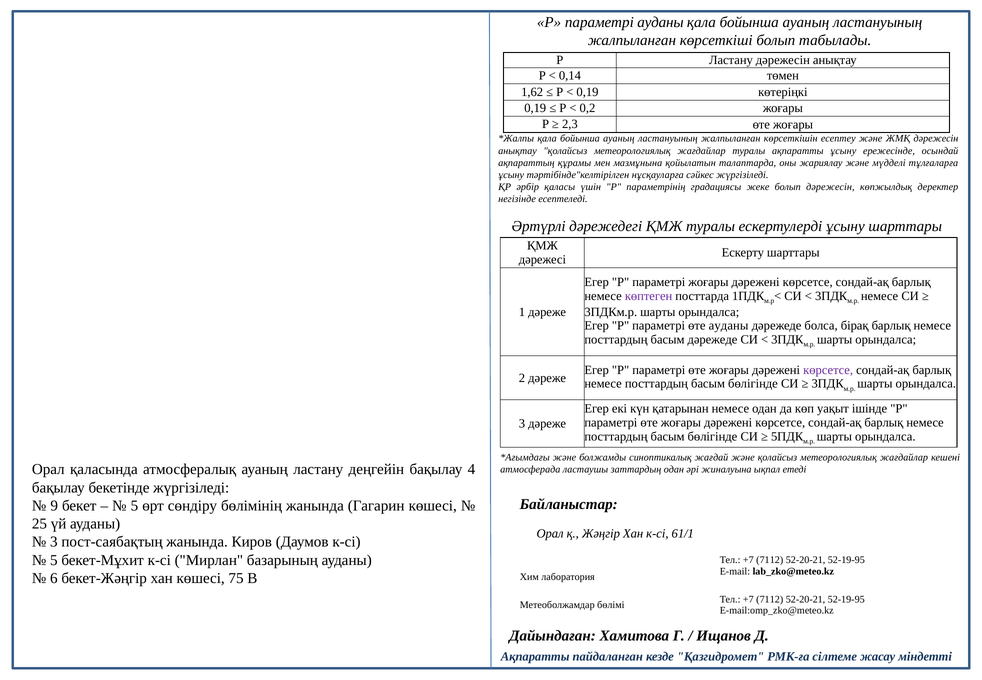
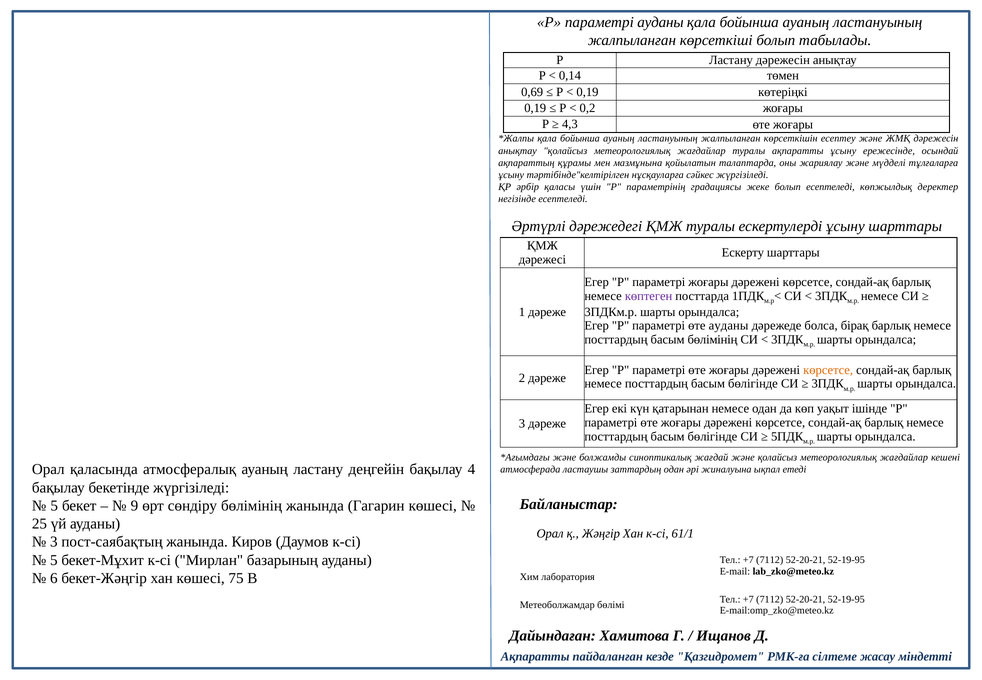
1,62: 1,62 -> 0,69
2,3: 2,3 -> 4,3
болып дәрежесін: дәрежесін -> есептеледі
басым дәрежеде: дәрежеде -> бөлімінің
көрсетсе at (828, 370) colour: purple -> orange
9 at (54, 506): 9 -> 5
5 at (134, 506): 5 -> 9
